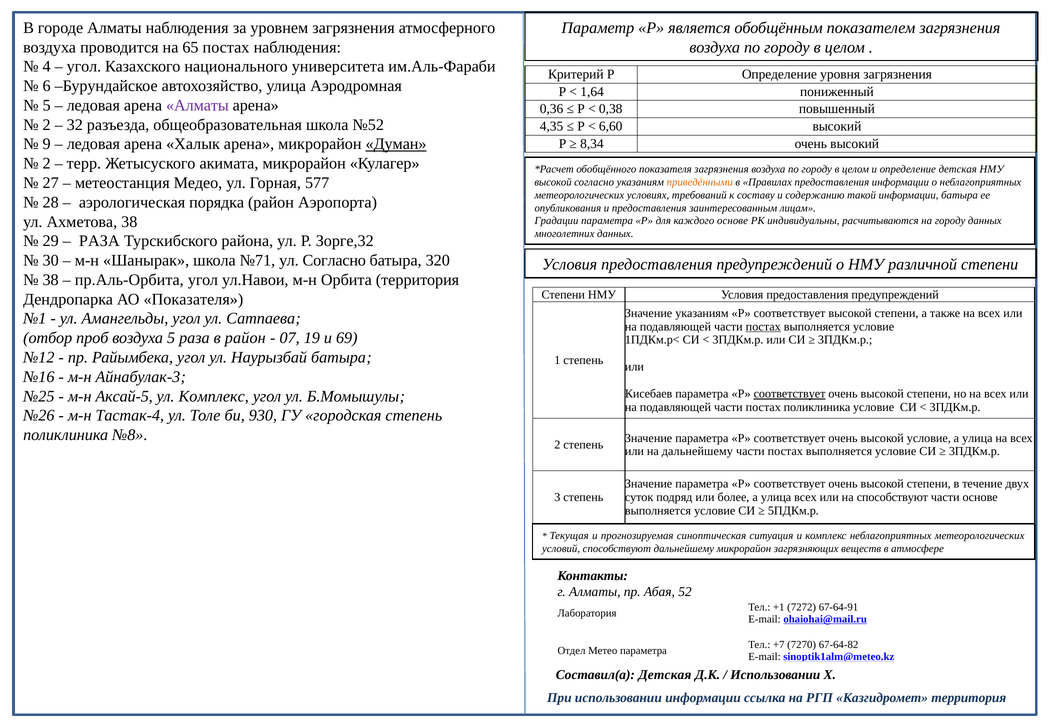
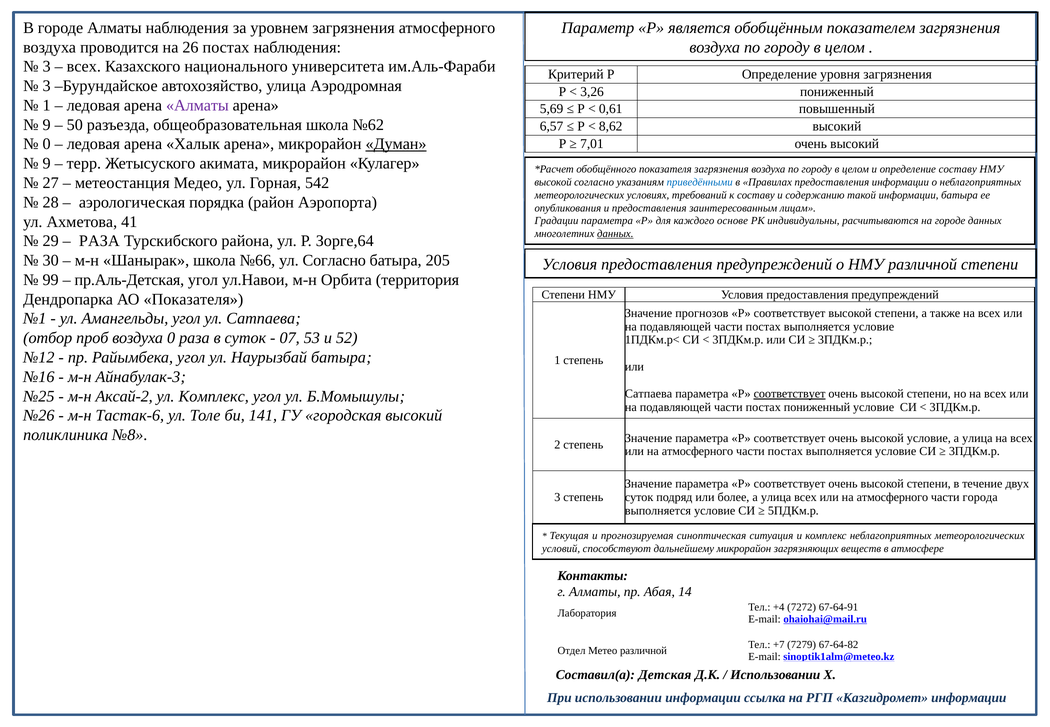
65: 65 -> 26
4 at (47, 67): 4 -> 3
угол at (84, 67): угол -> всех
6 at (47, 86): 6 -> 3
1,64: 1,64 -> 3,26
5 at (47, 105): 5 -> 1
0,36: 0,36 -> 5,69
0,38: 0,38 -> 0,61
2 at (47, 125): 2 -> 9
32: 32 -> 50
№52: №52 -> №62
4,35: 4,35 -> 6,57
6,60: 6,60 -> 8,62
9 at (47, 144): 9 -> 0
8,34: 8,34 -> 7,01
2 at (47, 164): 2 -> 9
определение детская: детская -> составу
577: 577 -> 542
приведёнными colour: orange -> blue
Ахметова 38: 38 -> 41
на городу: городу -> городе
данных at (615, 234) underline: none -> present
Зорге,32: Зорге,32 -> Зорге,64
№71: №71 -> №66
320: 320 -> 205
38 at (51, 280): 38 -> 99
пр.Аль-Орбита: пр.Аль-Орбита -> пр.Аль-Детская
Значение указаниям: указаниям -> прогнозов
постах at (763, 327) underline: present -> none
воздуха 5: 5 -> 0
в район: район -> суток
19: 19 -> 53
69: 69 -> 52
Кисебаев at (649, 394): Кисебаев -> Сатпаева
Аксай-5: Аксай-5 -> Аксай-2
постах поликлиника: поликлиника -> пониженный
Тастак-4: Тастак-4 -> Тастак-6
930: 930 -> 141
городская степень: степень -> высокий
дальнейшему at (697, 451): дальнейшему -> атмосферного
способствуют at (892, 497): способствуют -> атмосферного
части основе: основе -> города
52: 52 -> 14
+1: +1 -> +4
7270: 7270 -> 7279
Метео параметра: параметра -> различной
Казгидромет территория: территория -> информации
